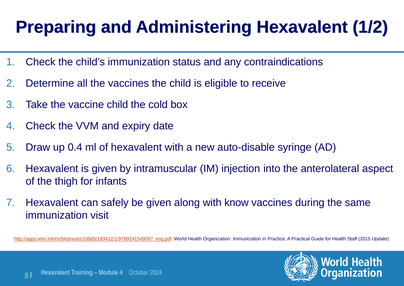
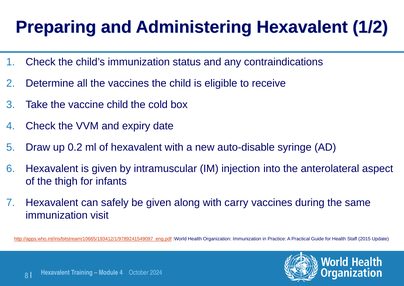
0.4: 0.4 -> 0.2
know: know -> carry
